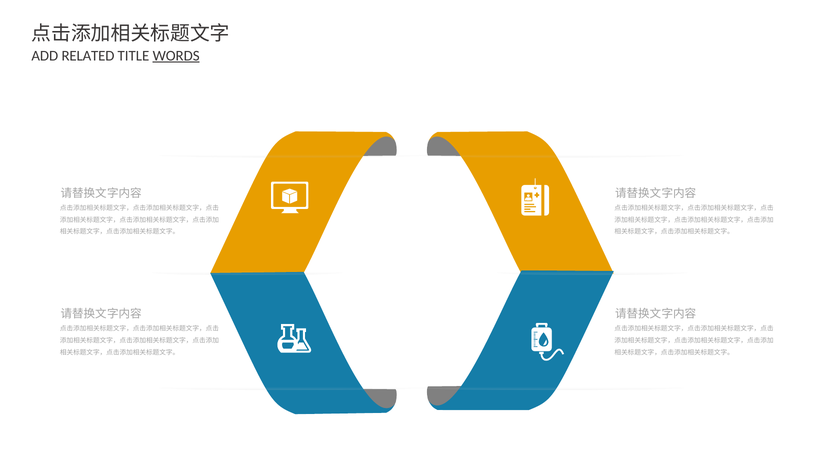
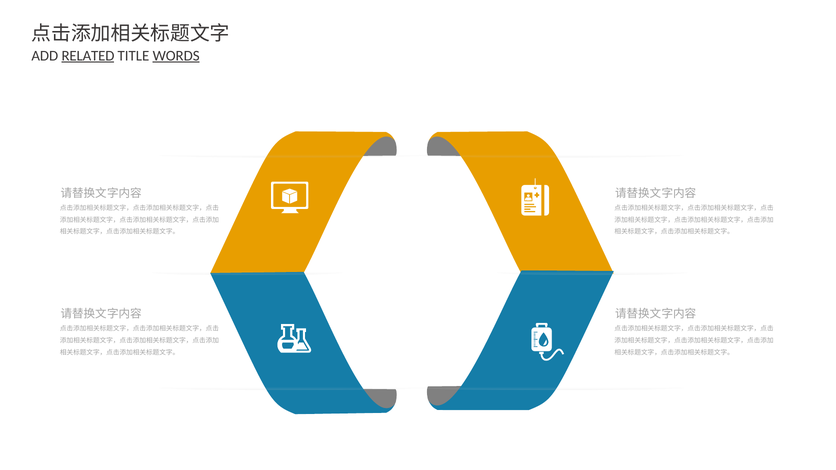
RELATED underline: none -> present
